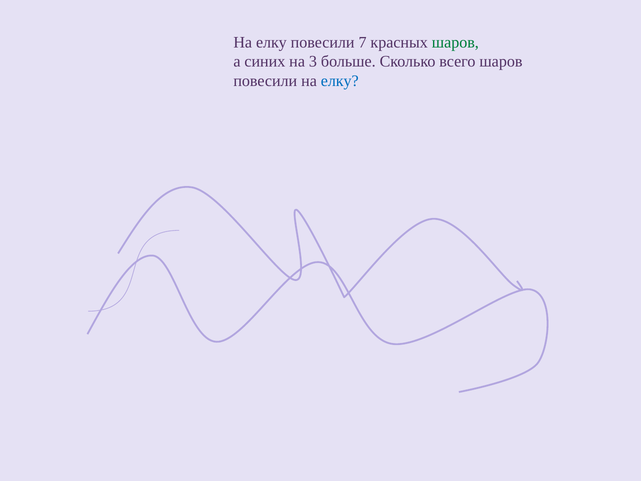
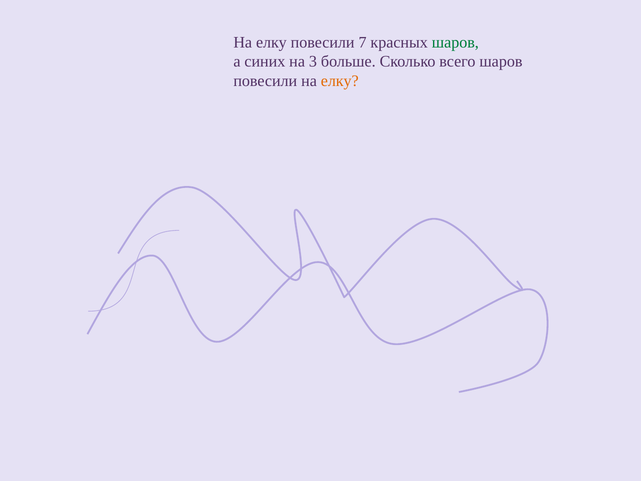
елку at (340, 81) colour: blue -> orange
